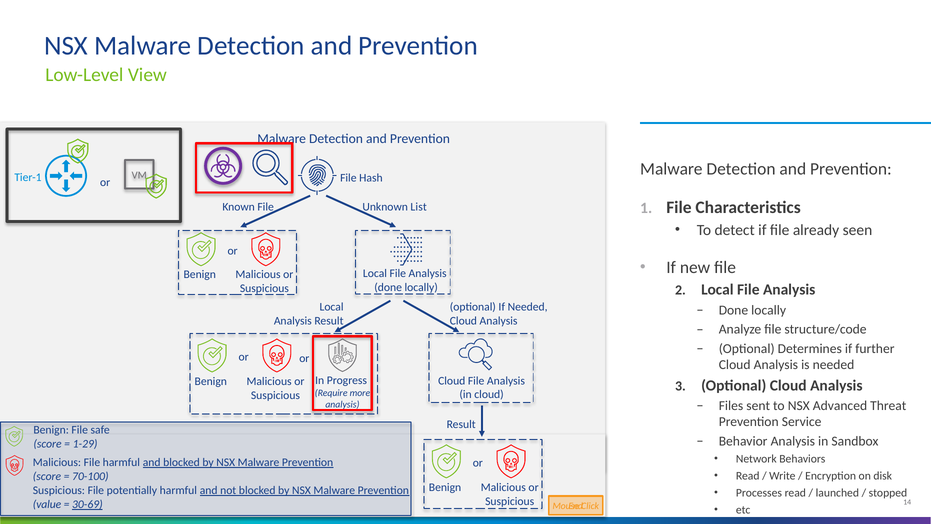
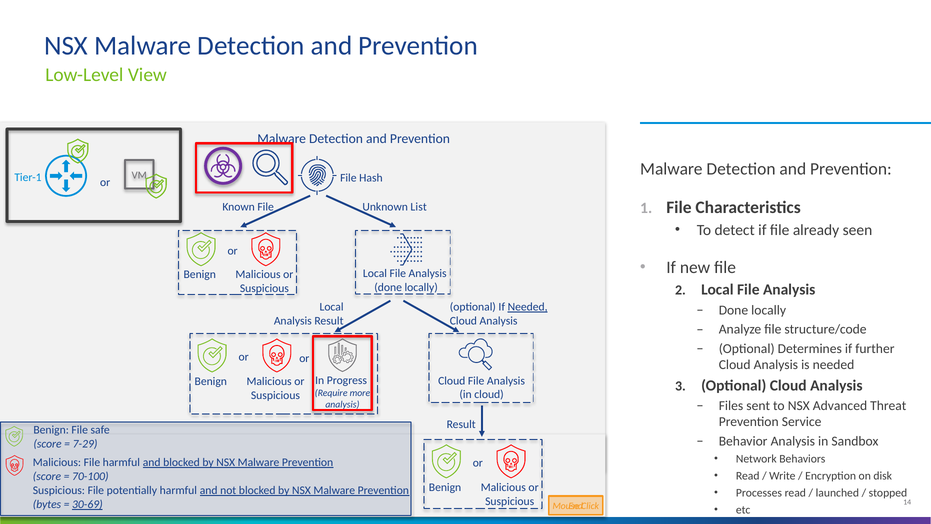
Needed at (528, 307) underline: none -> present
1-29: 1-29 -> 7-29
value: value -> bytes
